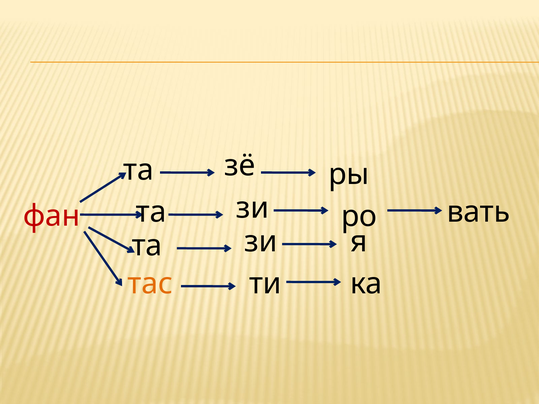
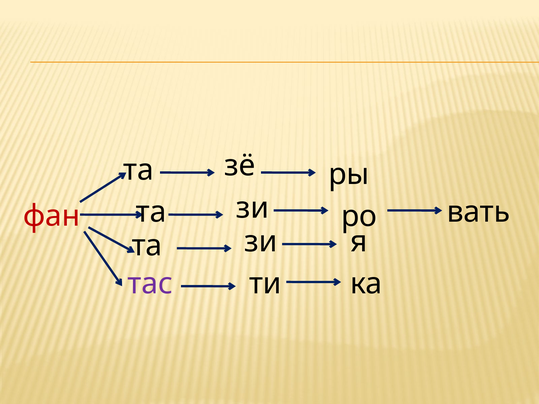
тас colour: orange -> purple
